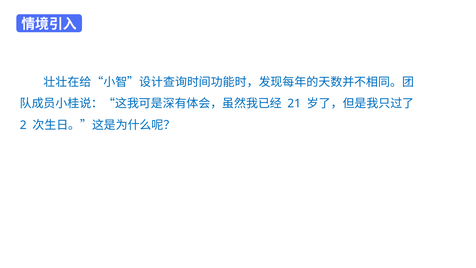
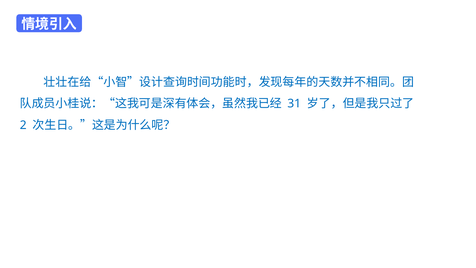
21: 21 -> 31
